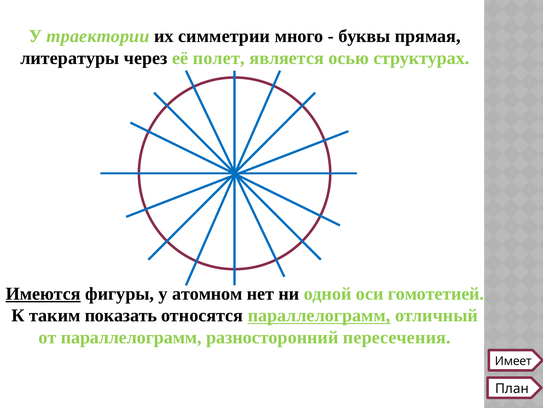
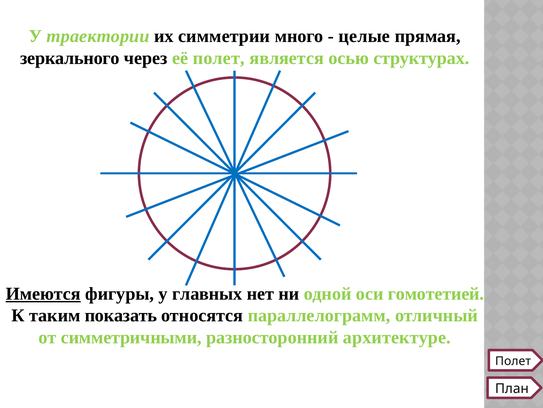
буквы: буквы -> целые
литературы: литературы -> зеркального
атомном: атомном -> главных
параллелограмм at (319, 315) underline: present -> none
от параллелограмм: параллелограмм -> симметричными
пересечения: пересечения -> архитектуре
Имеет at (513, 360): Имеет -> Полет
